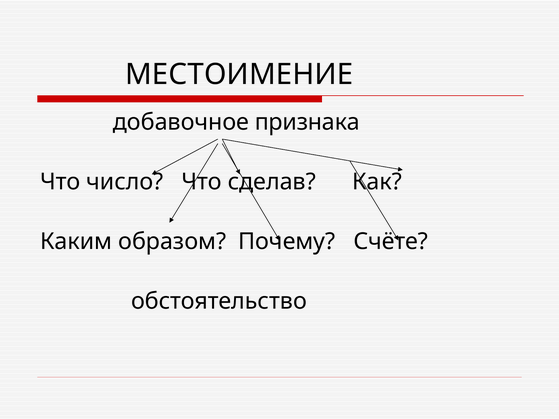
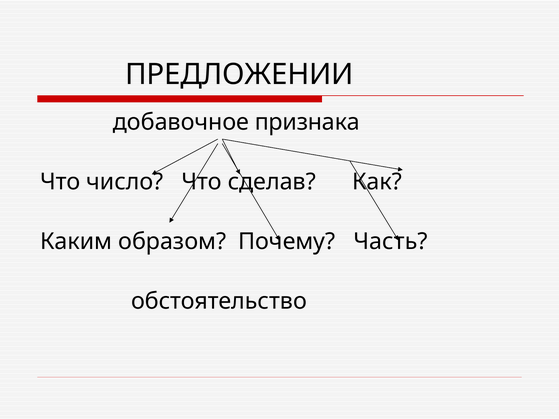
МЕСТОИМЕНИЕ: МЕСТОИМЕНИЕ -> ПРЕДЛОЖЕНИИ
Счёте: Счёте -> Часть
